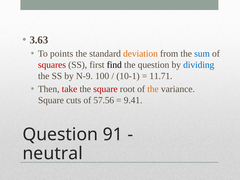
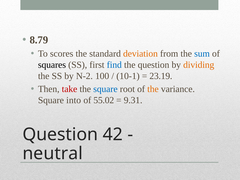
3.63: 3.63 -> 8.79
points: points -> scores
squares colour: red -> black
find colour: black -> blue
dividing colour: blue -> orange
N-9: N-9 -> N-2
11.71: 11.71 -> 23.19
square at (105, 89) colour: red -> blue
cuts: cuts -> into
57.56: 57.56 -> 55.02
9.41: 9.41 -> 9.31
91: 91 -> 42
